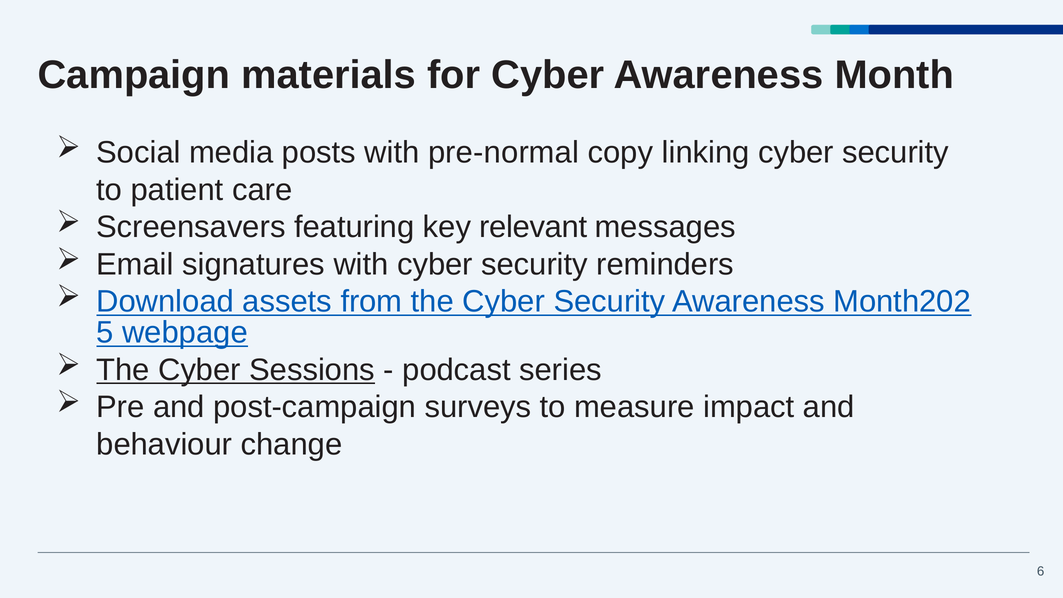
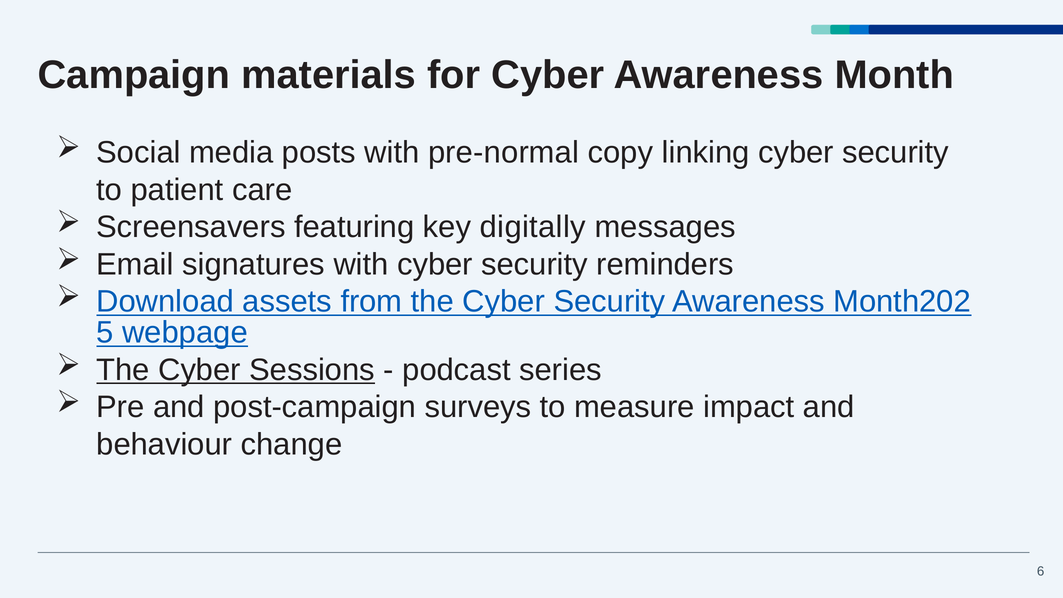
relevant: relevant -> digitally
